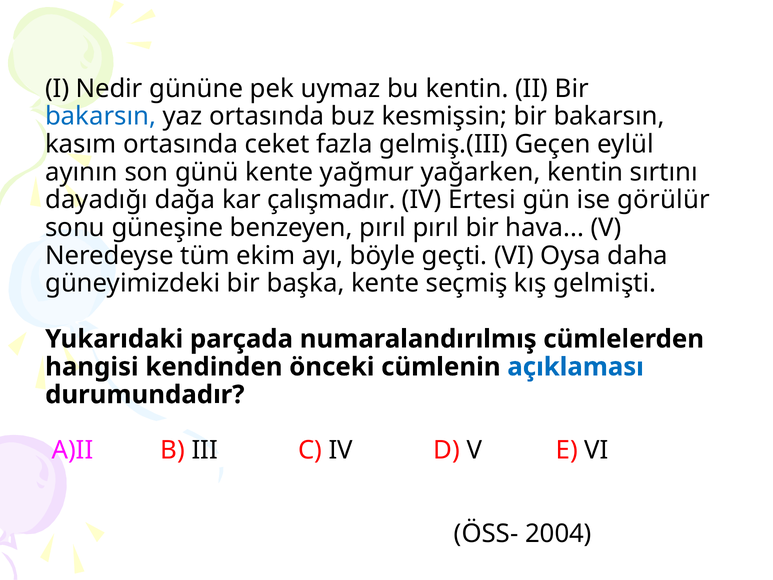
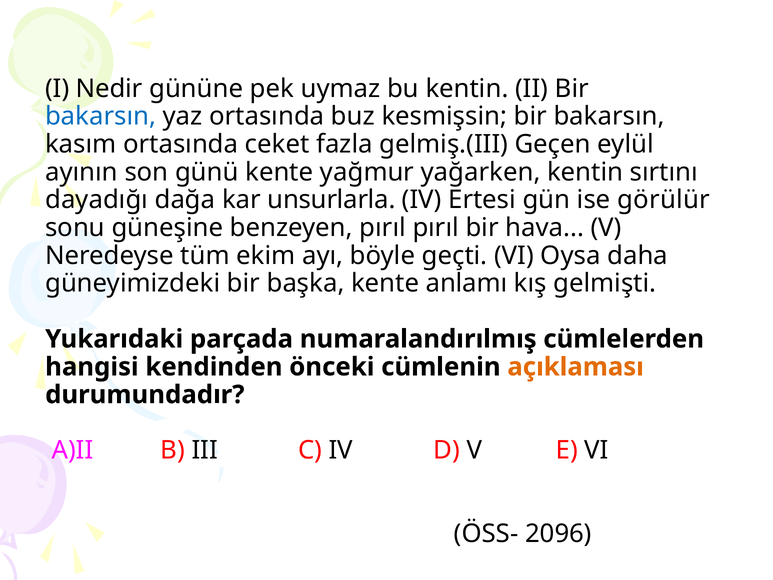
çalışmadır: çalışmadır -> unsurlarla
seçmiş: seçmiş -> anlamı
açıklaması colour: blue -> orange
2004: 2004 -> 2096
